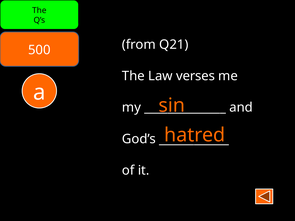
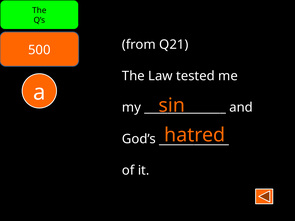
verses: verses -> tested
